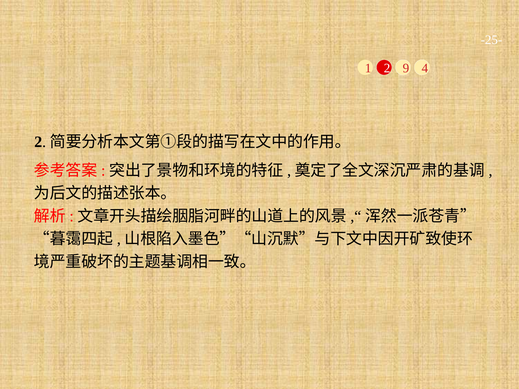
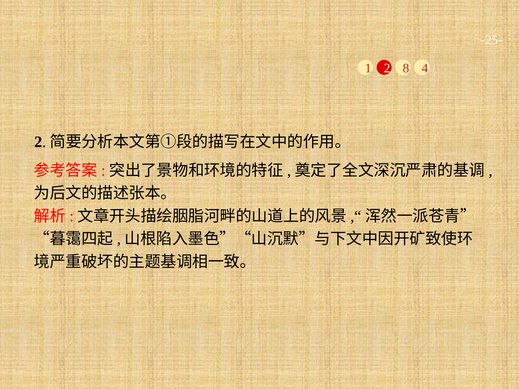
9: 9 -> 8
